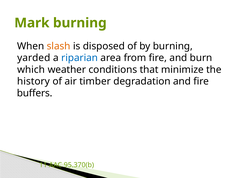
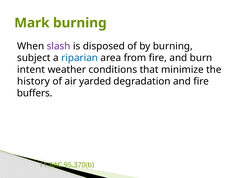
slash colour: orange -> purple
yarded: yarded -> subject
which: which -> intent
timber: timber -> yarded
